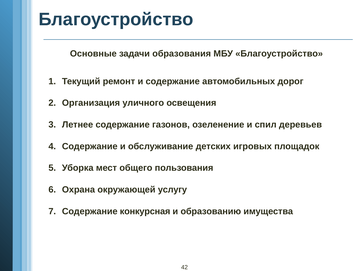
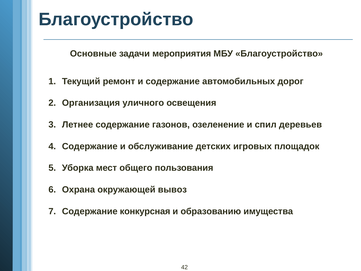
образования: образования -> мероприятия
услугу: услугу -> вывоз
